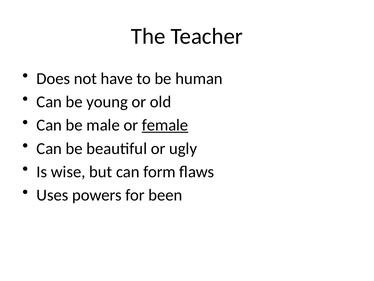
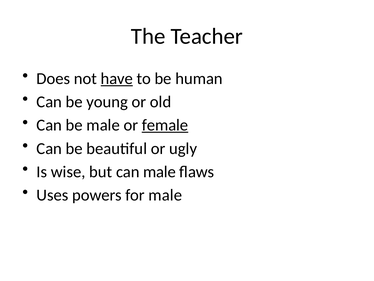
have underline: none -> present
can form: form -> male
for been: been -> male
